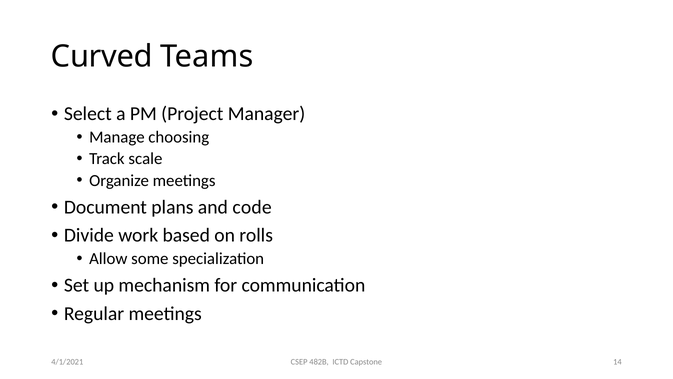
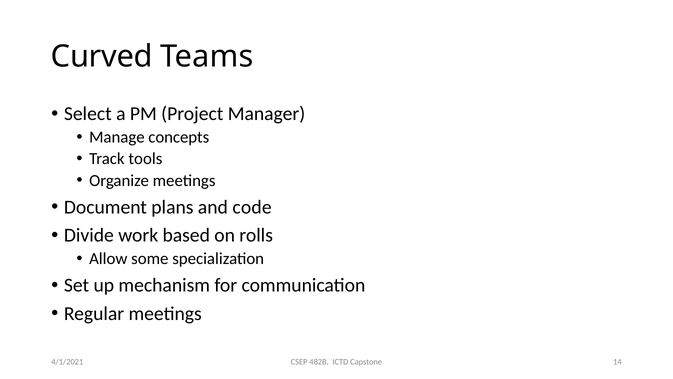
choosing: choosing -> concepts
scale: scale -> tools
